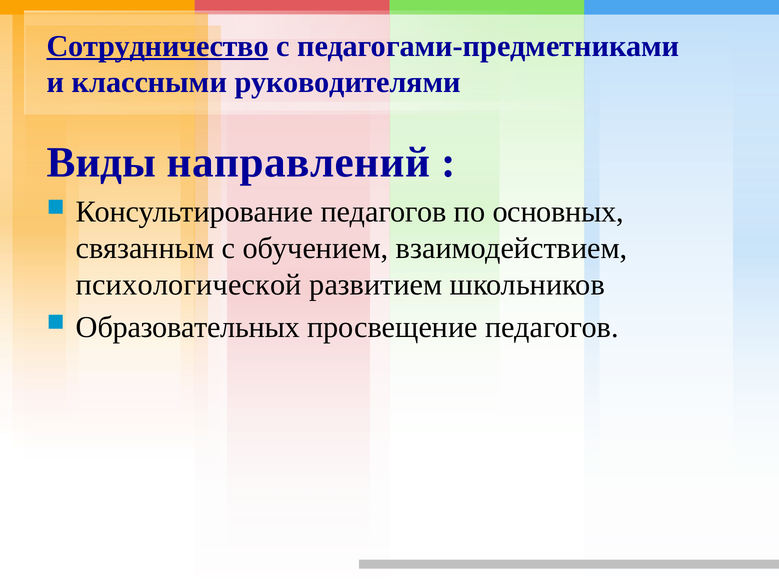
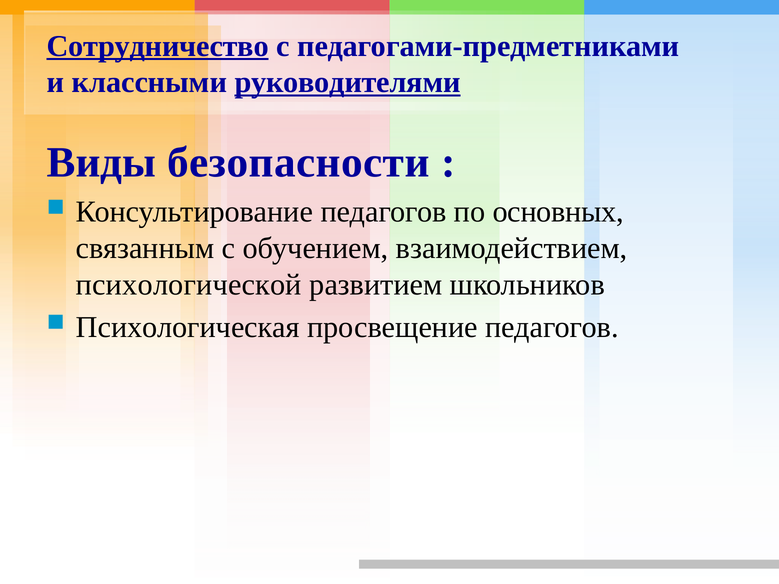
руководителями underline: none -> present
направлений: направлений -> безопасности
Образовательных: Образовательных -> Психологическая
